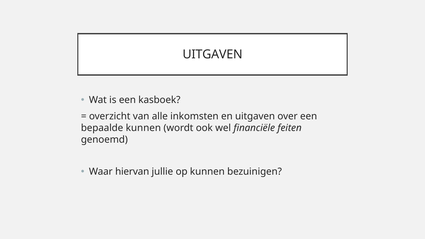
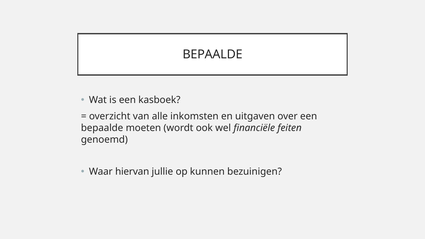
UITGAVEN at (213, 54): UITGAVEN -> BEPAALDE
bepaalde kunnen: kunnen -> moeten
